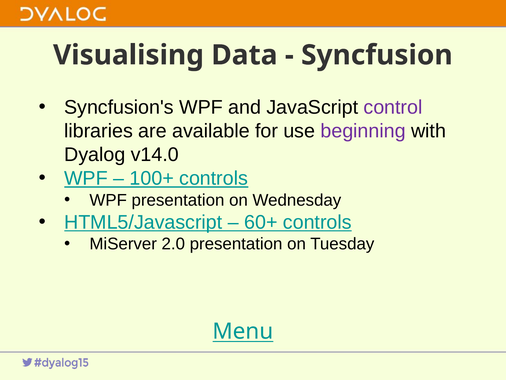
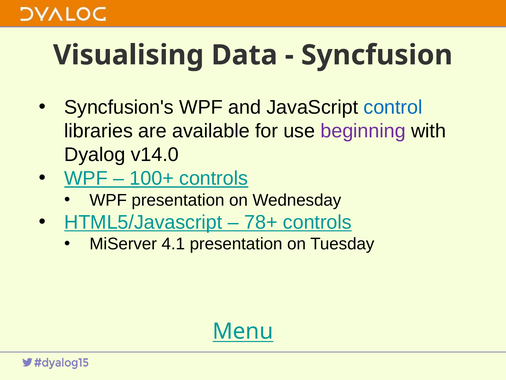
control colour: purple -> blue
60+: 60+ -> 78+
2.0: 2.0 -> 4.1
